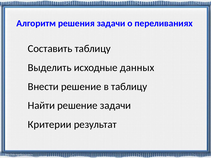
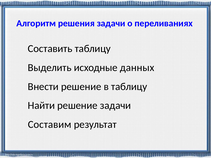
Критерии: Критерии -> Составим
